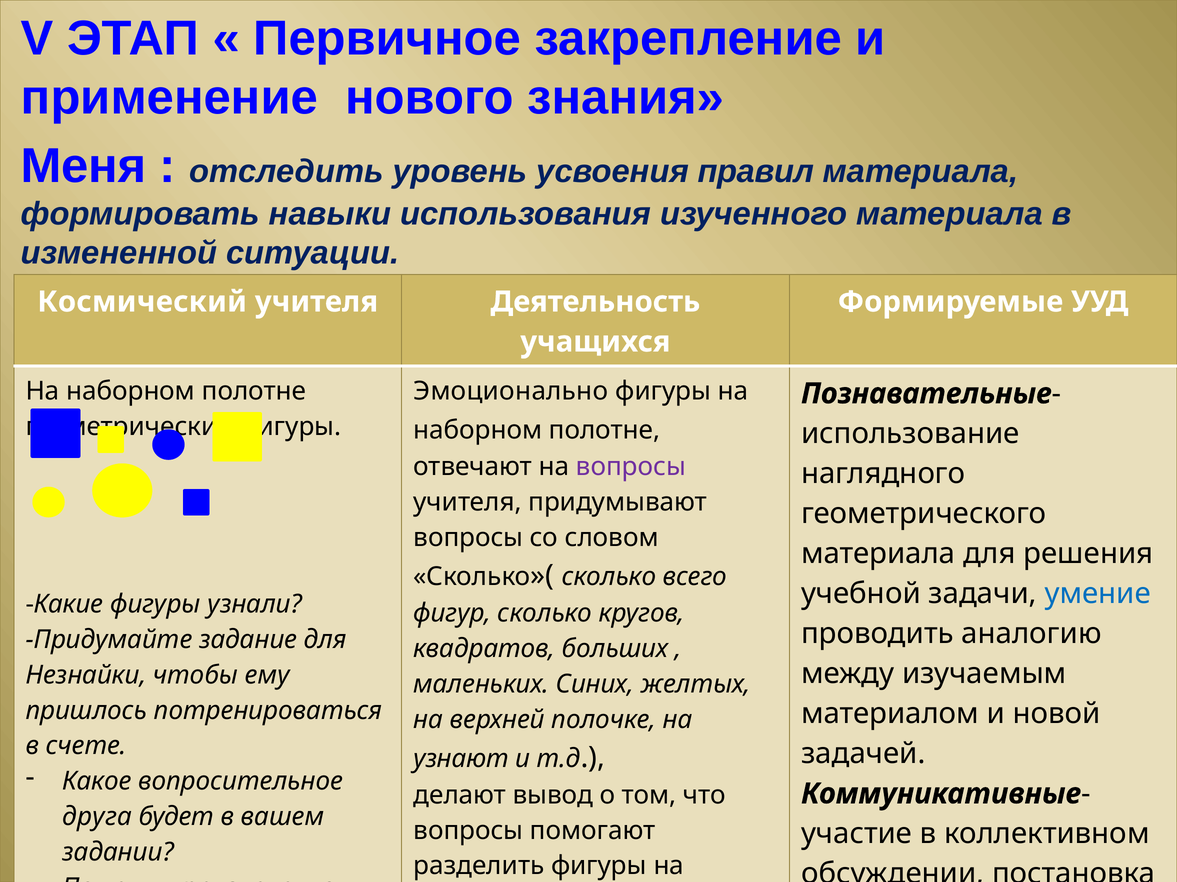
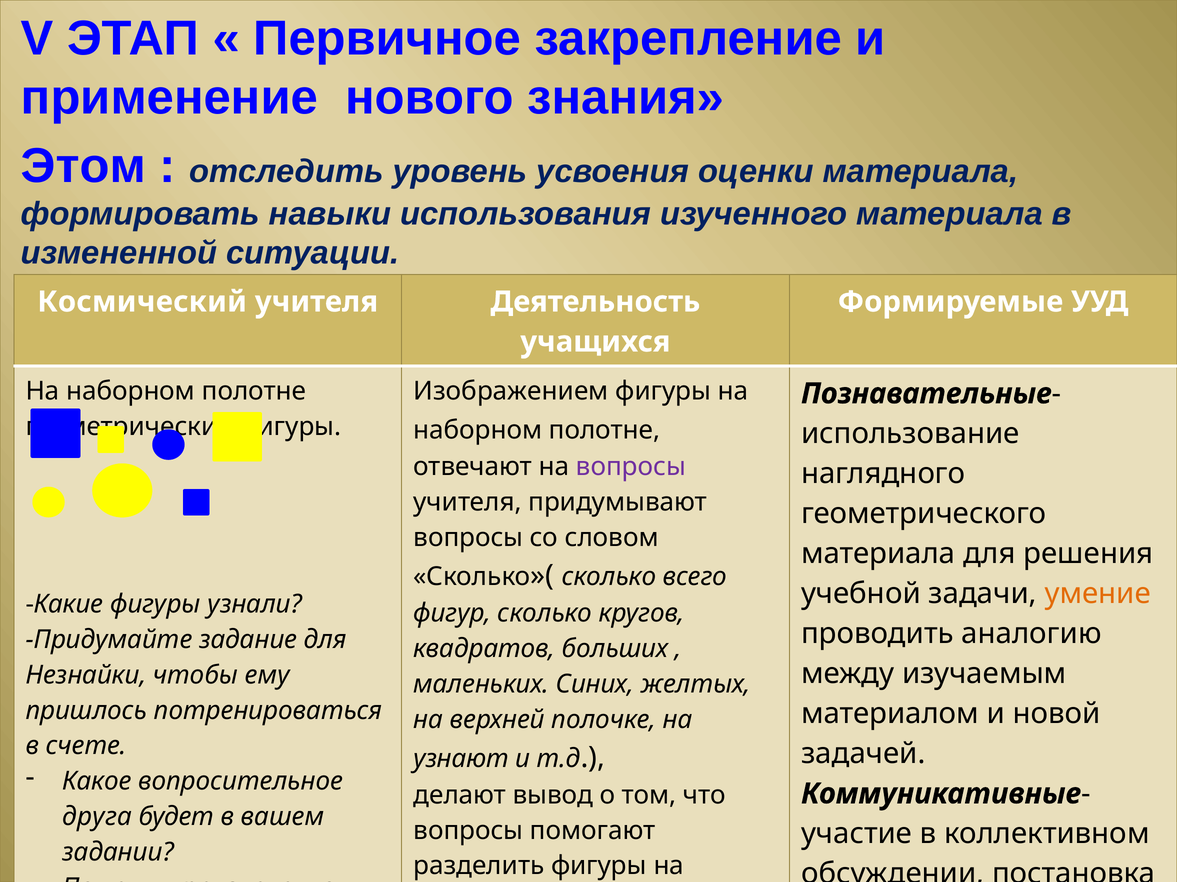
Меня: Меня -> Этом
правил: правил -> оценки
Эмоционально: Эмоционально -> Изображением
умение colour: blue -> orange
